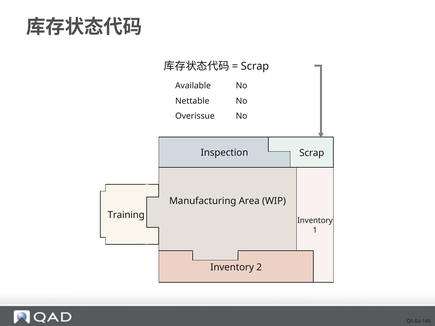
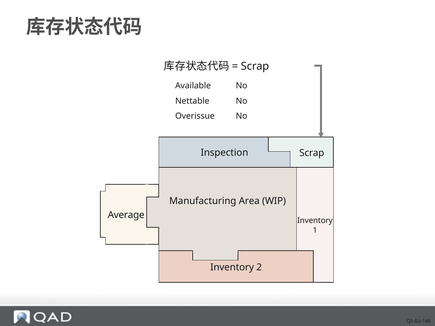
Training: Training -> Average
